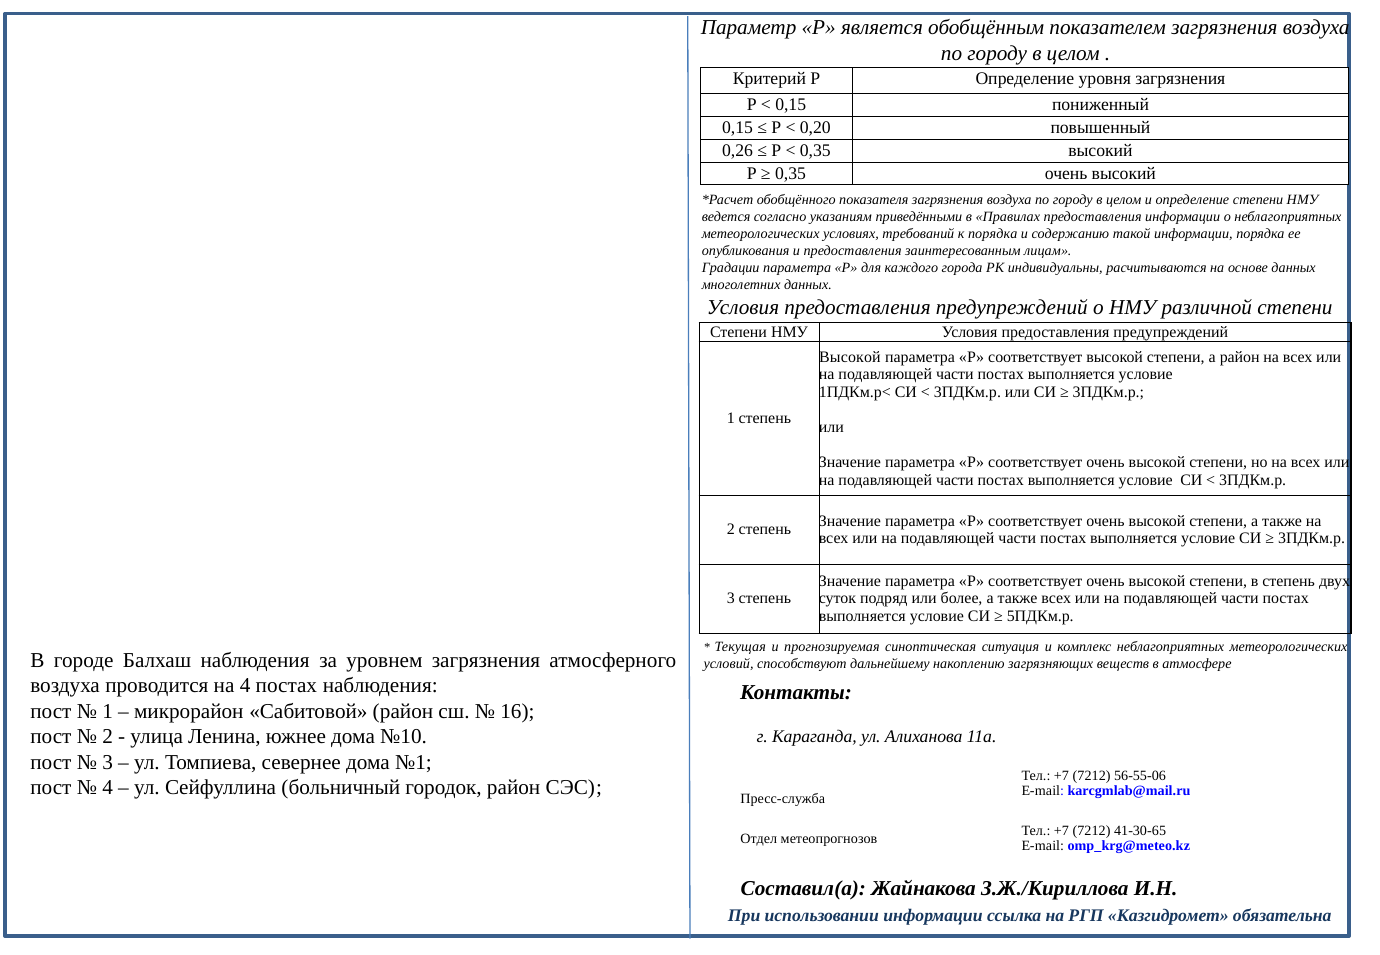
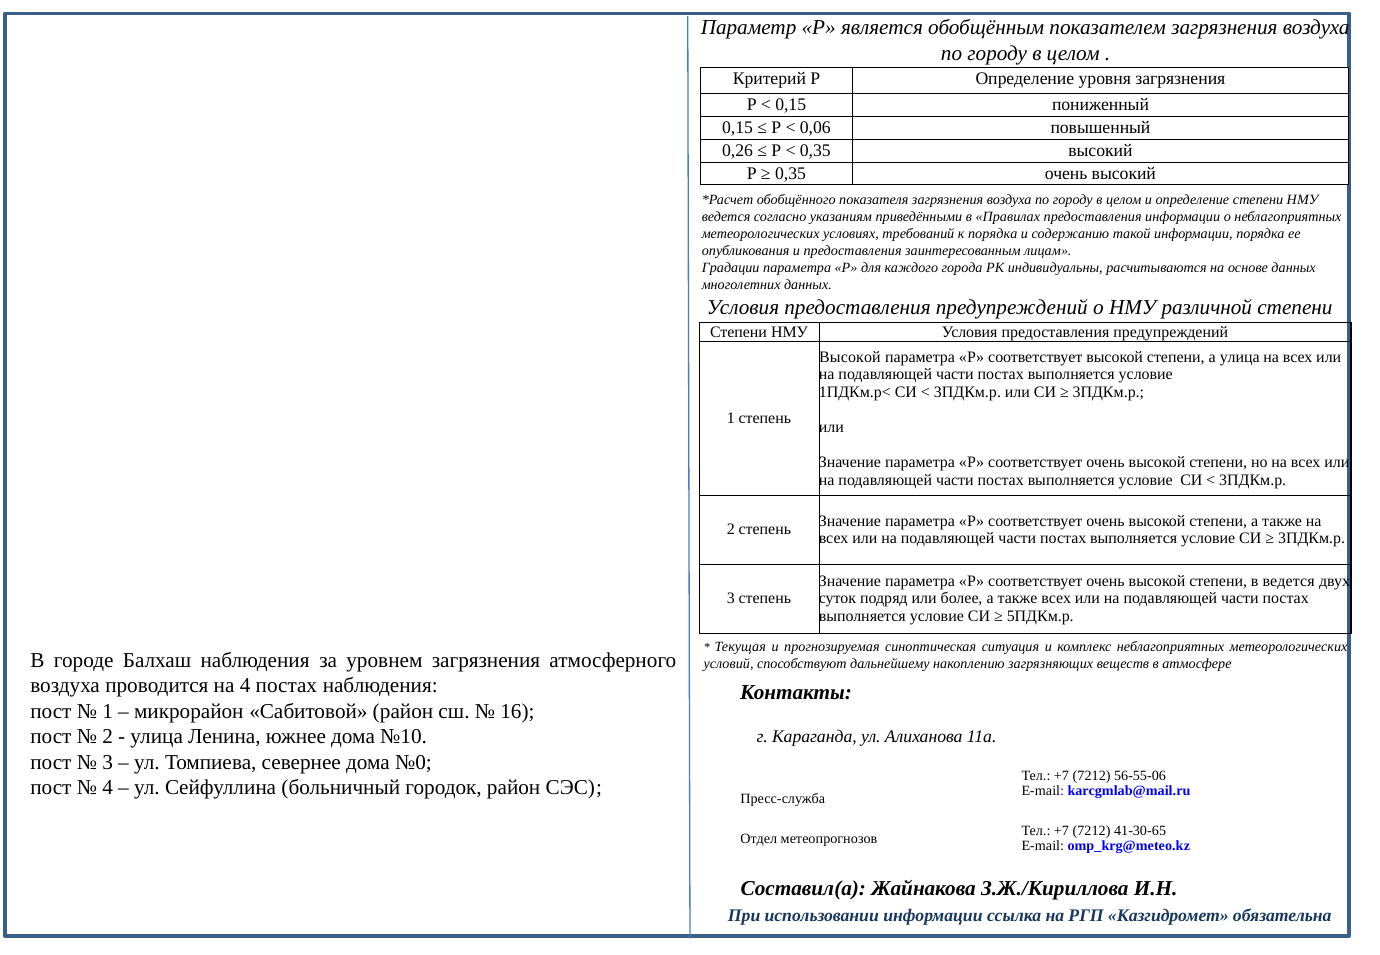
0,20: 0,20 -> 0,06
а район: район -> улица
в степень: степень -> ведется
№1: №1 -> №0
